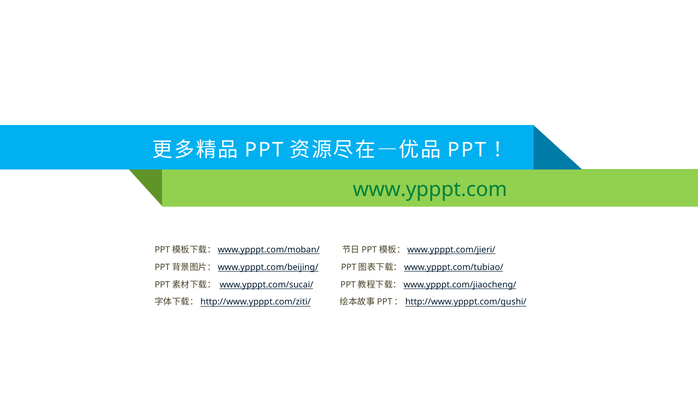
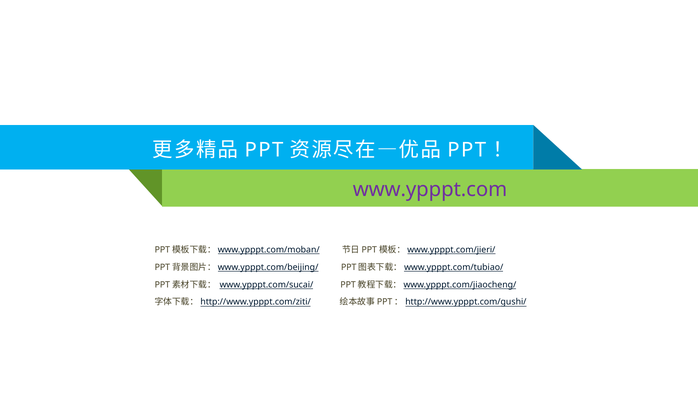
www.ypppt.com colour: green -> purple
